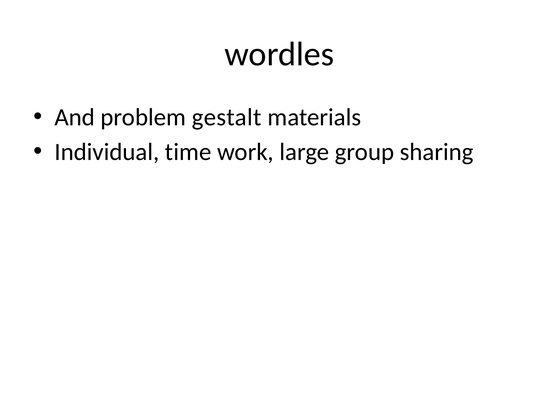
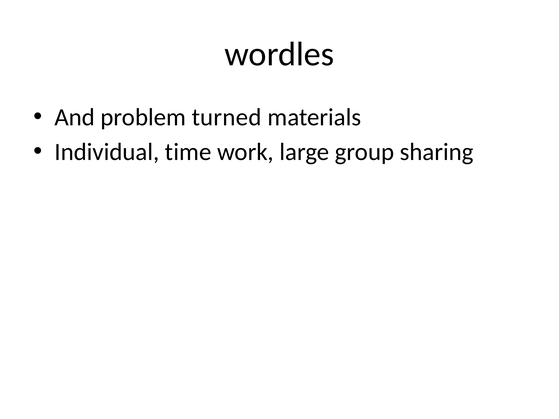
gestalt: gestalt -> turned
